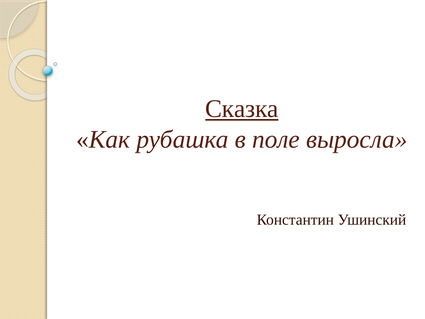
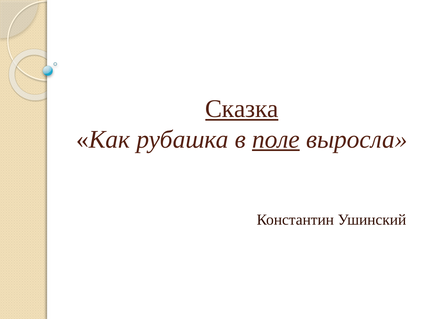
поле underline: none -> present
